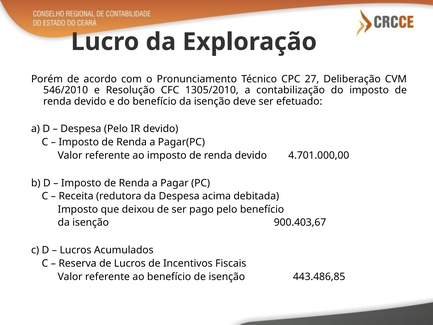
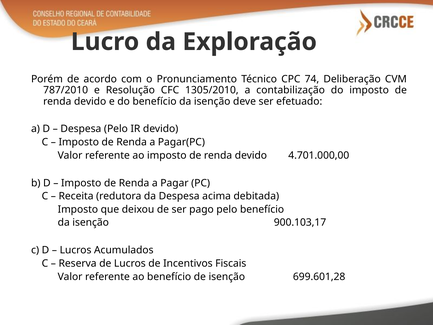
27: 27 -> 74
546/2010: 546/2010 -> 787/2010
900.403,67: 900.403,67 -> 900.103,17
443.486,85: 443.486,85 -> 699.601,28
